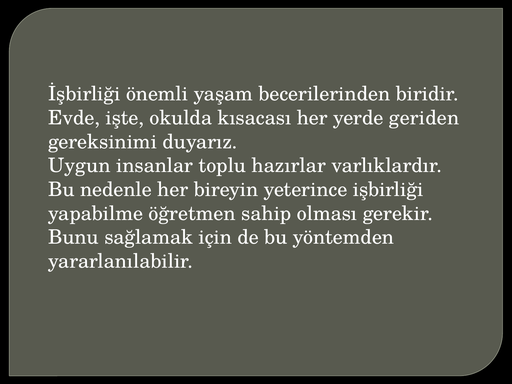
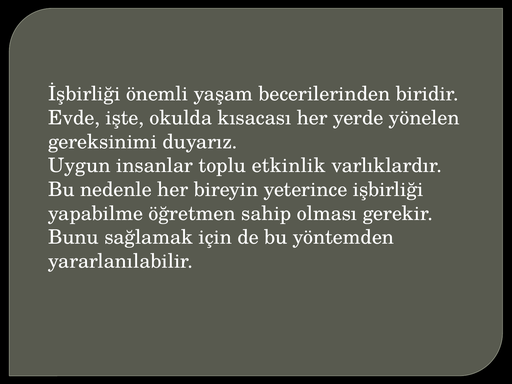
geriden: geriden -> yönelen
hazırlar: hazırlar -> etkinlik
